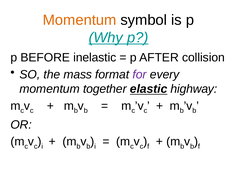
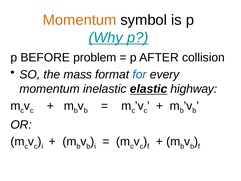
inelastic: inelastic -> problem
for colour: purple -> blue
together: together -> inelastic
